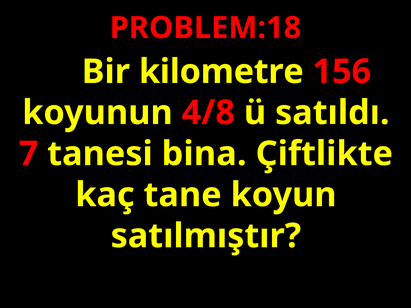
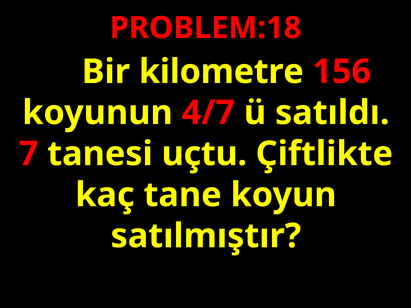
4/8: 4/8 -> 4/7
bina: bina -> uçtu
